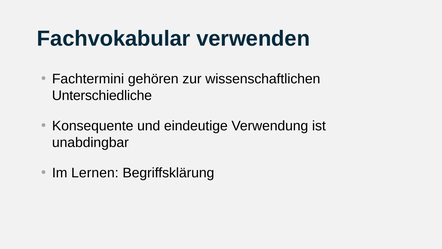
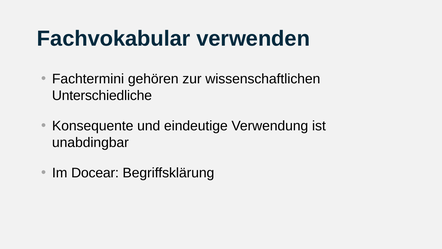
Lernen: Lernen -> Docear
